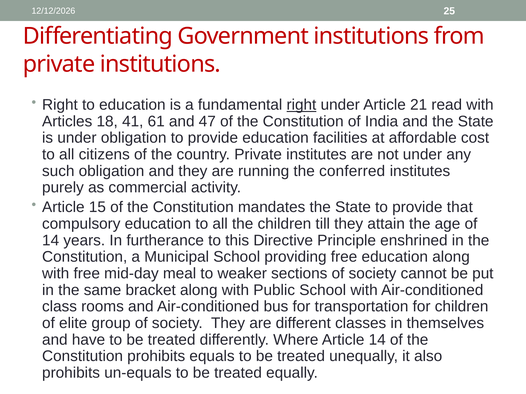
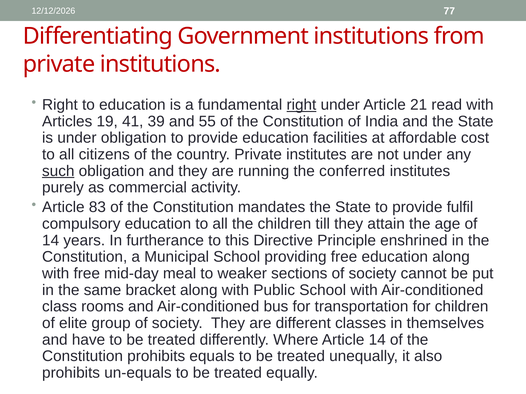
25: 25 -> 77
18: 18 -> 19
61: 61 -> 39
47: 47 -> 55
such underline: none -> present
15: 15 -> 83
that: that -> fulfil
